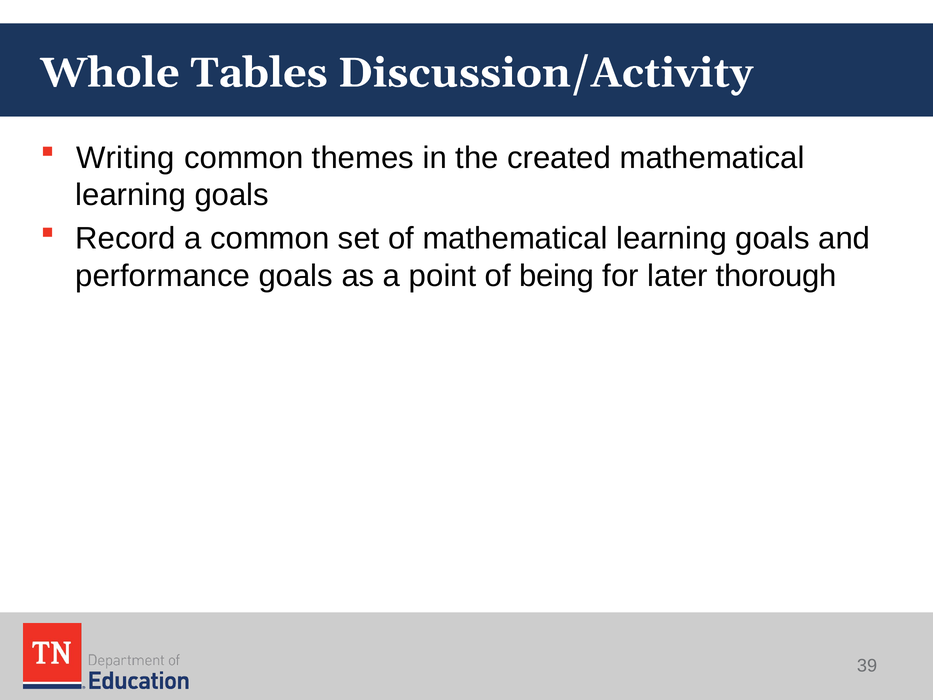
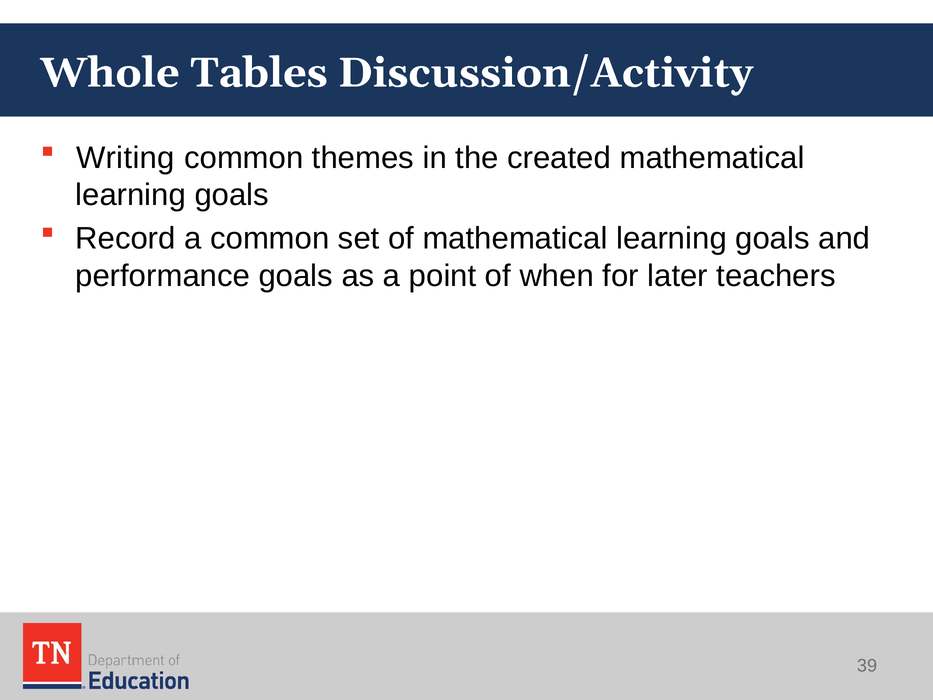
being: being -> when
thorough: thorough -> teachers
